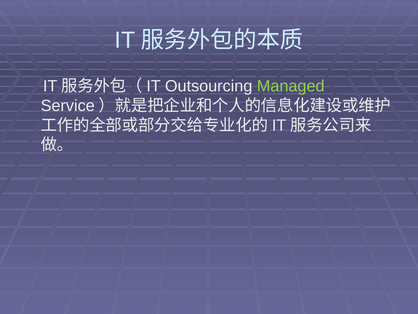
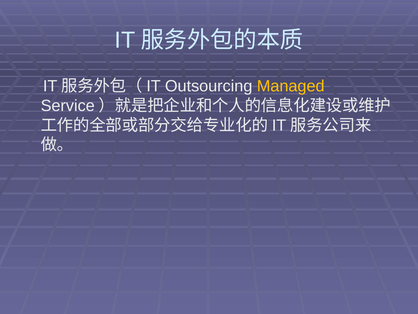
Managed colour: light green -> yellow
